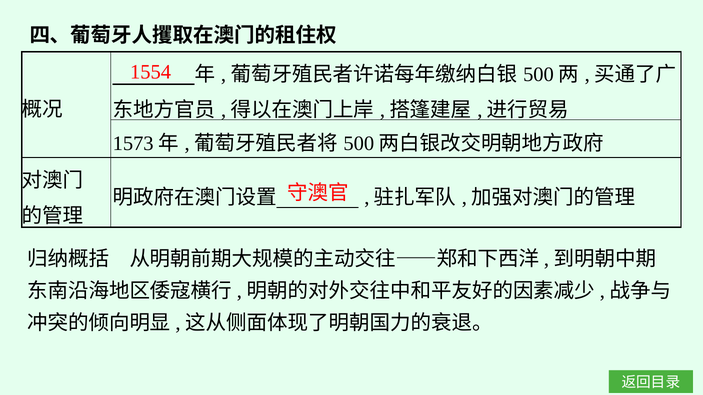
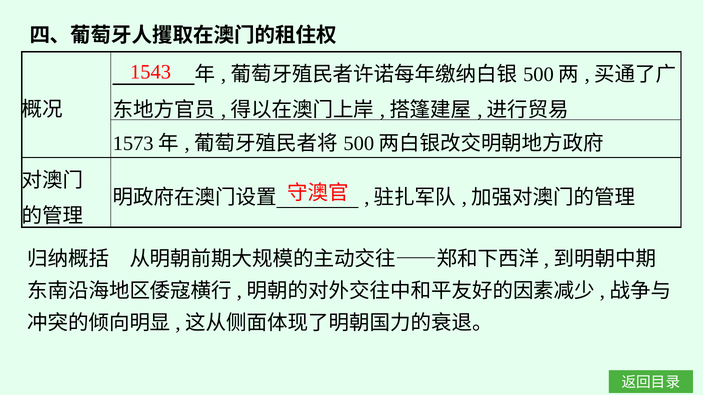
1554: 1554 -> 1543
